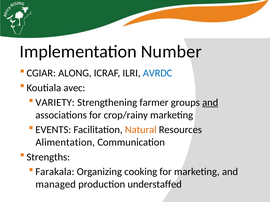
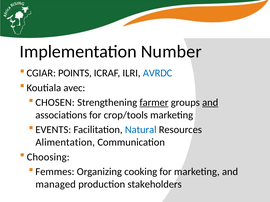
ALONG: ALONG -> POINTS
VARIETY: VARIETY -> CHOSEN
farmer underline: none -> present
crop/rainy: crop/rainy -> crop/tools
Natural colour: orange -> blue
Strengths: Strengths -> Choosing
Farakala: Farakala -> Femmes
understaffed: understaffed -> stakeholders
